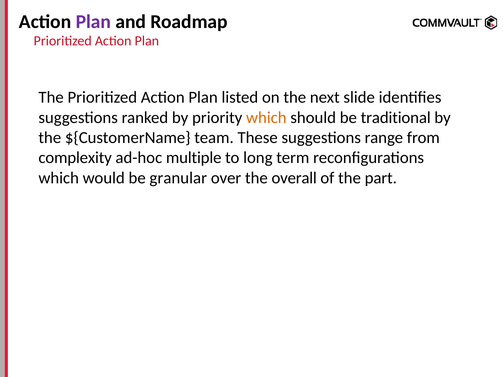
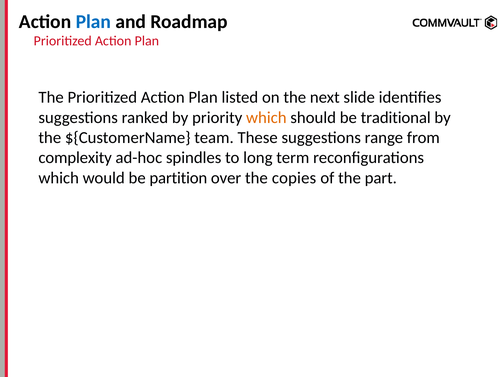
Plan at (93, 22) colour: purple -> blue
multiple: multiple -> spindles
granular: granular -> partition
overall: overall -> copies
